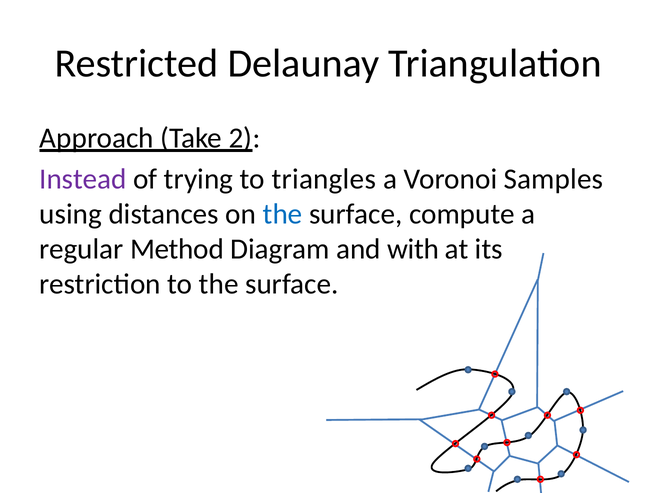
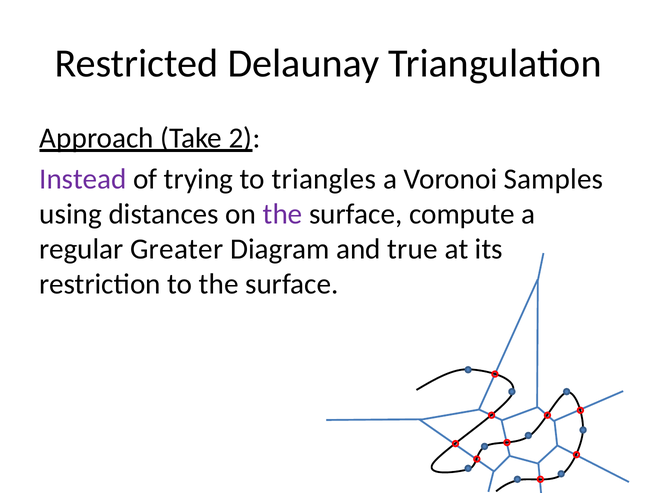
the at (283, 214) colour: blue -> purple
Method: Method -> Greater
with: with -> true
